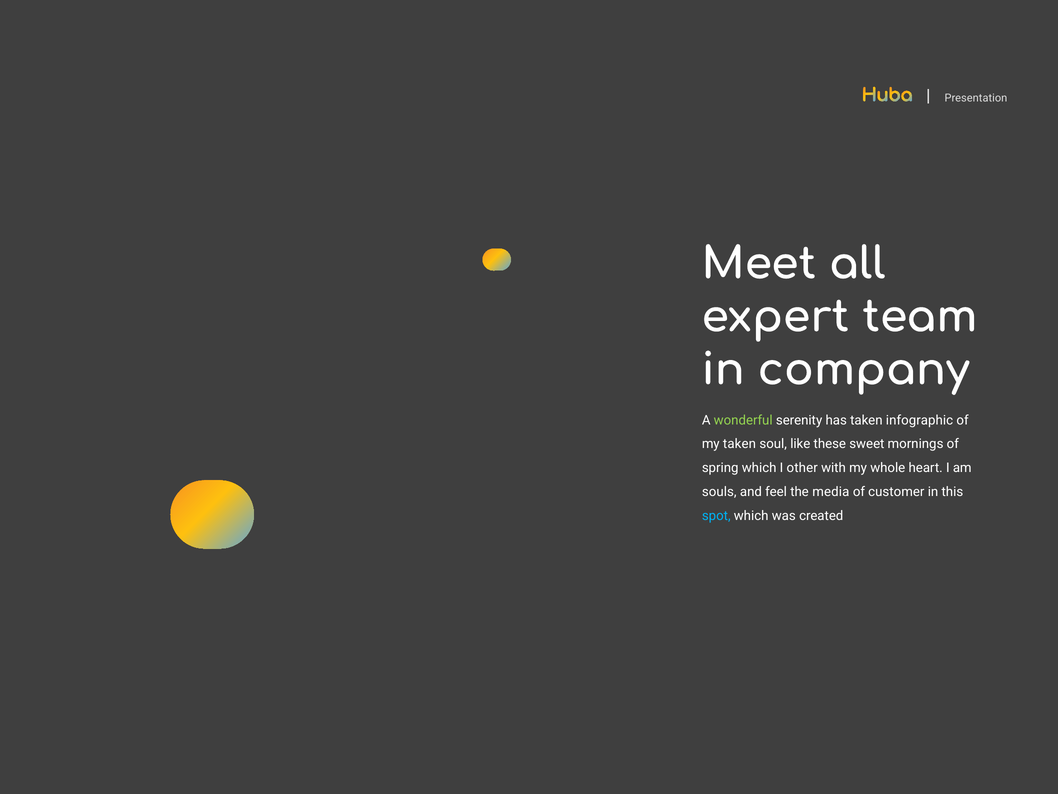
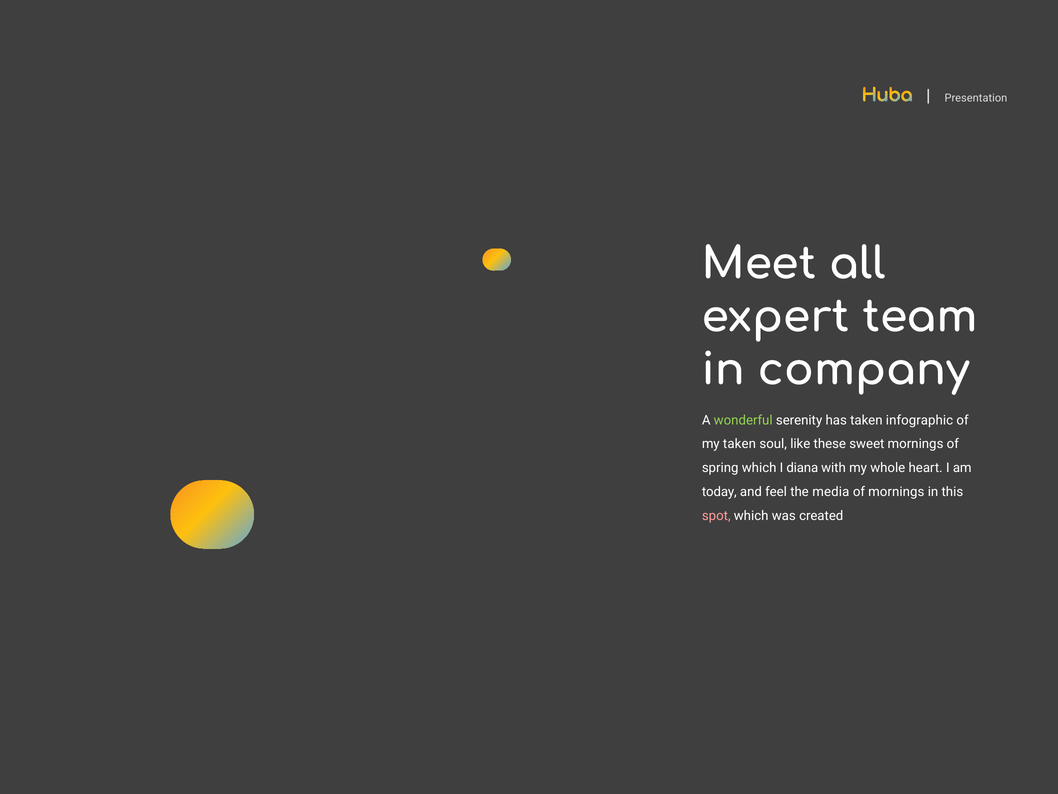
other: other -> diana
souls: souls -> today
of customer: customer -> mornings
spot colour: light blue -> pink
